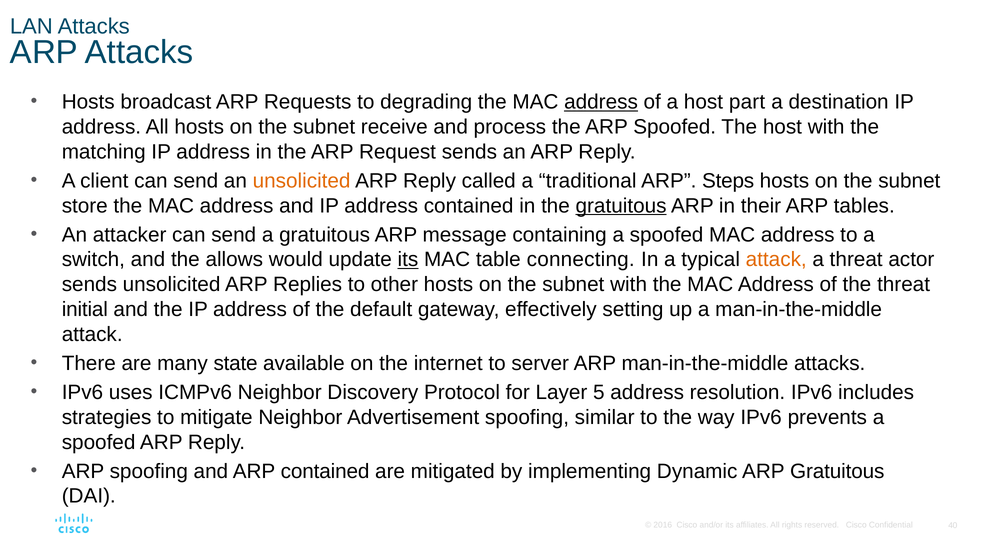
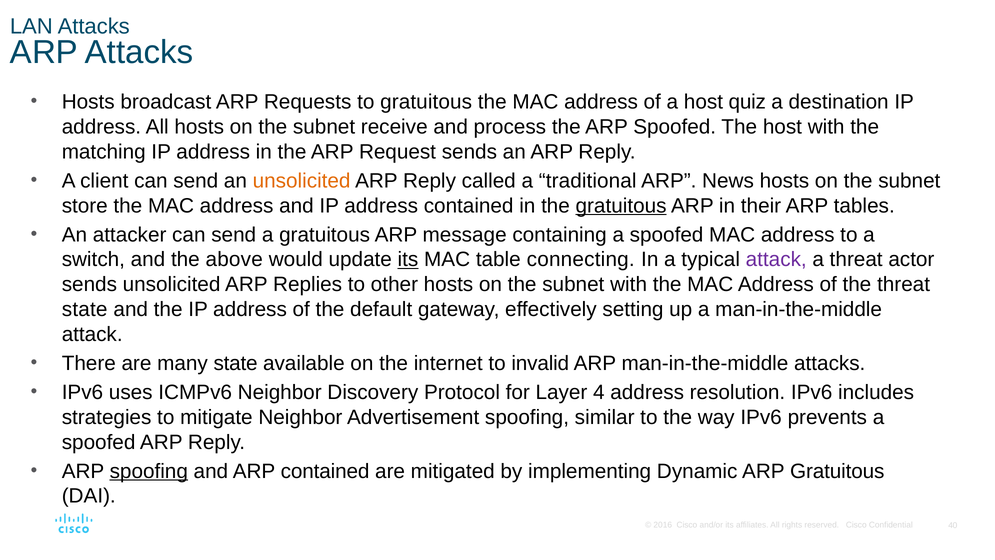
to degrading: degrading -> gratuitous
address at (601, 102) underline: present -> none
part: part -> quiz
Steps: Steps -> News
allows: allows -> above
attack at (776, 260) colour: orange -> purple
initial at (85, 309): initial -> state
server: server -> invalid
5: 5 -> 4
spoofing at (149, 471) underline: none -> present
